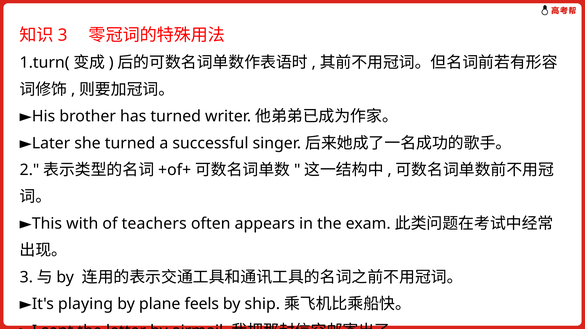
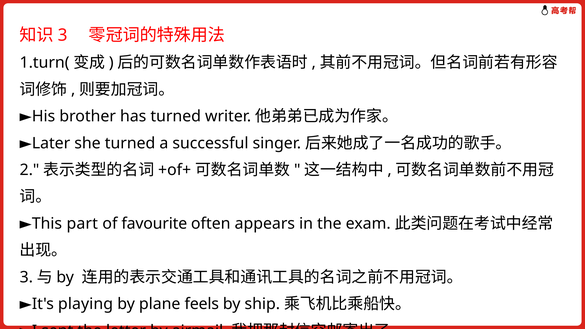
with: with -> part
teachers: teachers -> favourite
